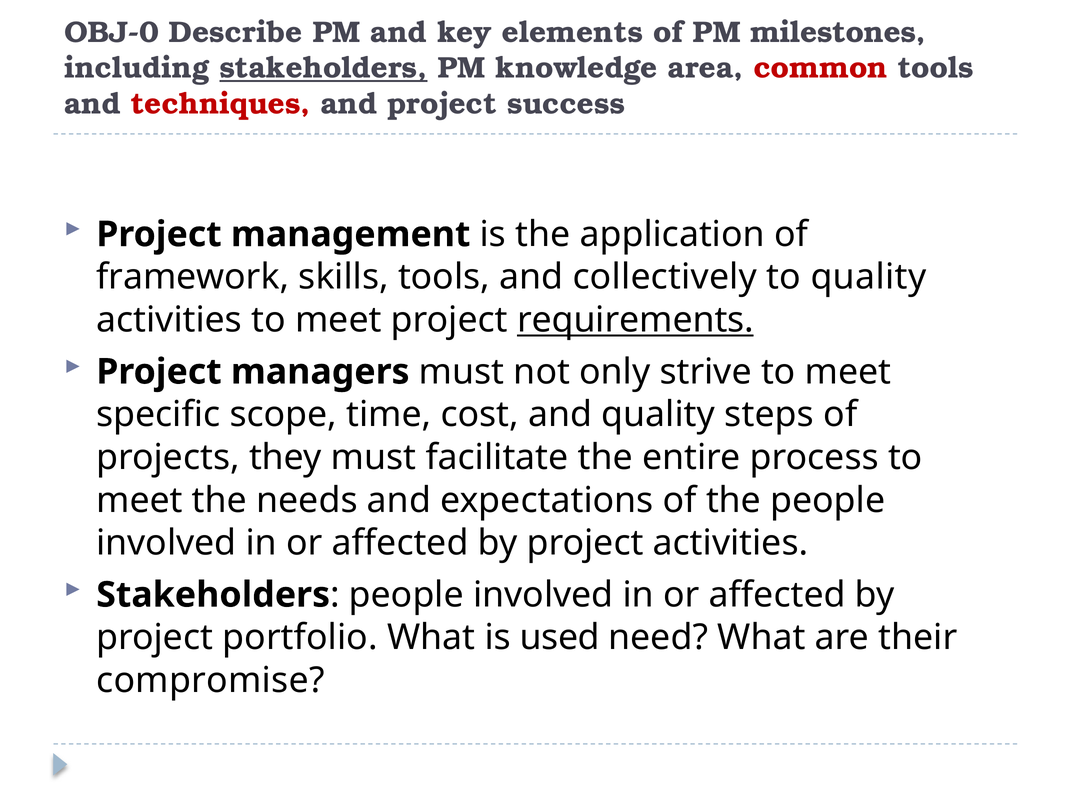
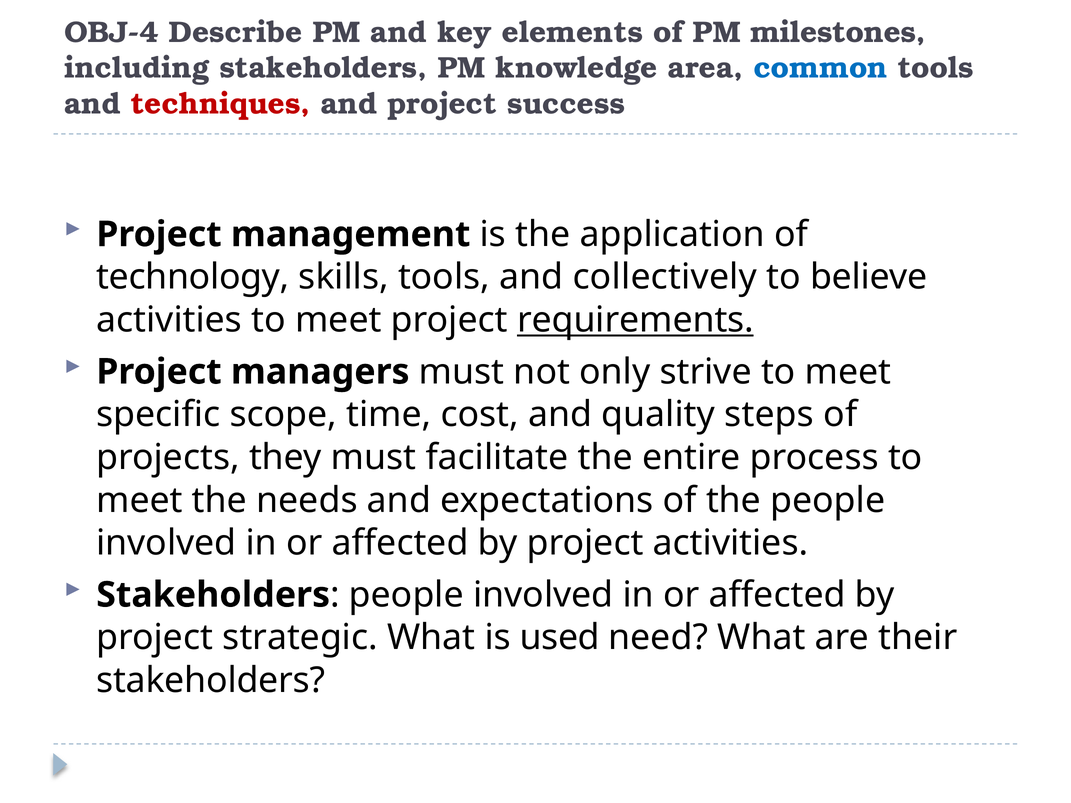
OBJ-0: OBJ-0 -> OBJ-4
stakeholders at (323, 68) underline: present -> none
common colour: red -> blue
framework: framework -> technology
to quality: quality -> believe
portfolio: portfolio -> strategic
compromise at (210, 681): compromise -> stakeholders
